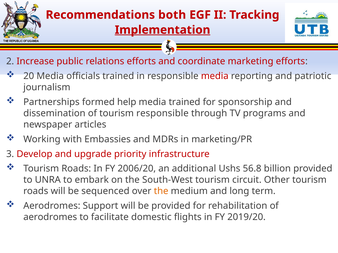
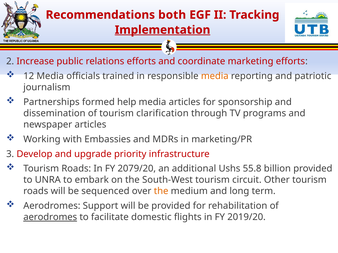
20: 20 -> 12
media at (215, 76) colour: red -> orange
media trained: trained -> articles
tourism responsible: responsible -> clarification
2006/20: 2006/20 -> 2079/20
56.8: 56.8 -> 55.8
aerodromes at (50, 218) underline: none -> present
